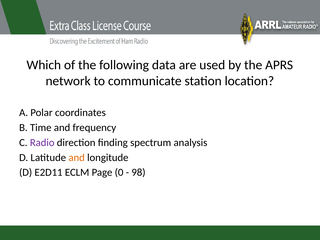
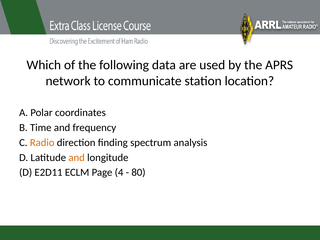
Radio colour: purple -> orange
0: 0 -> 4
98: 98 -> 80
